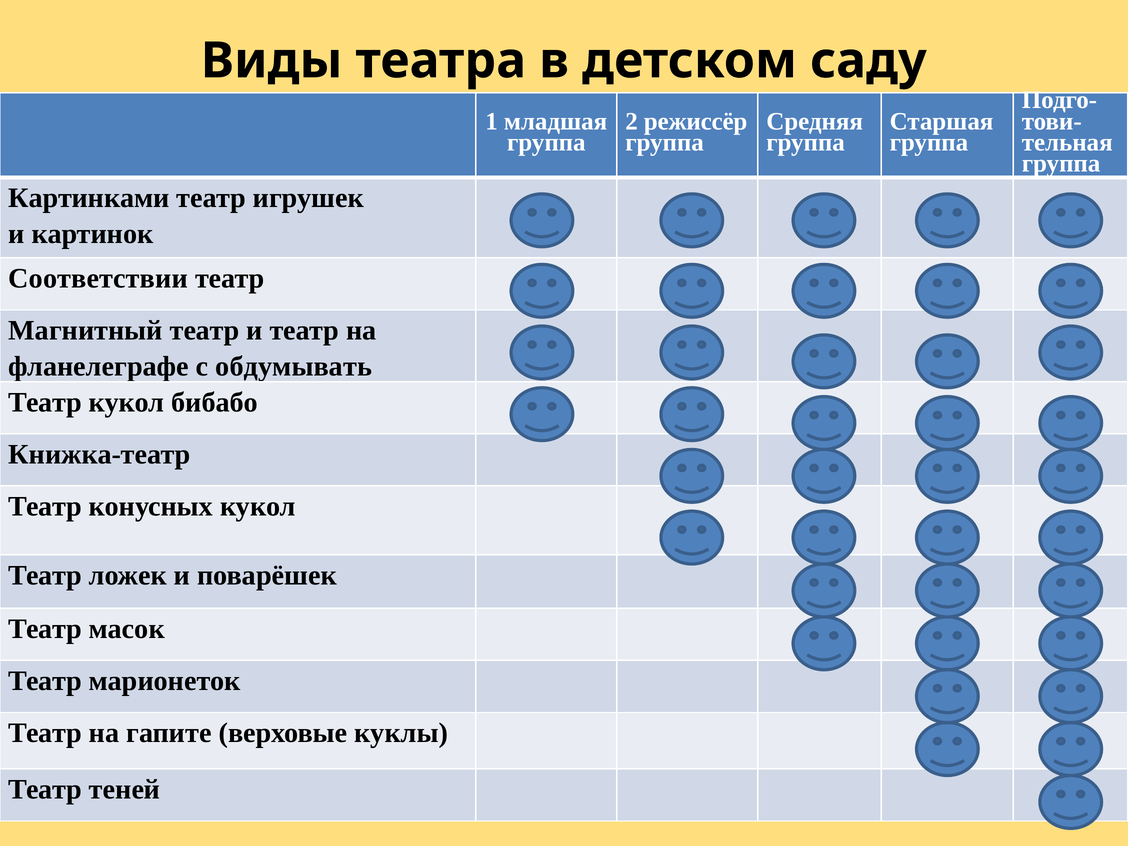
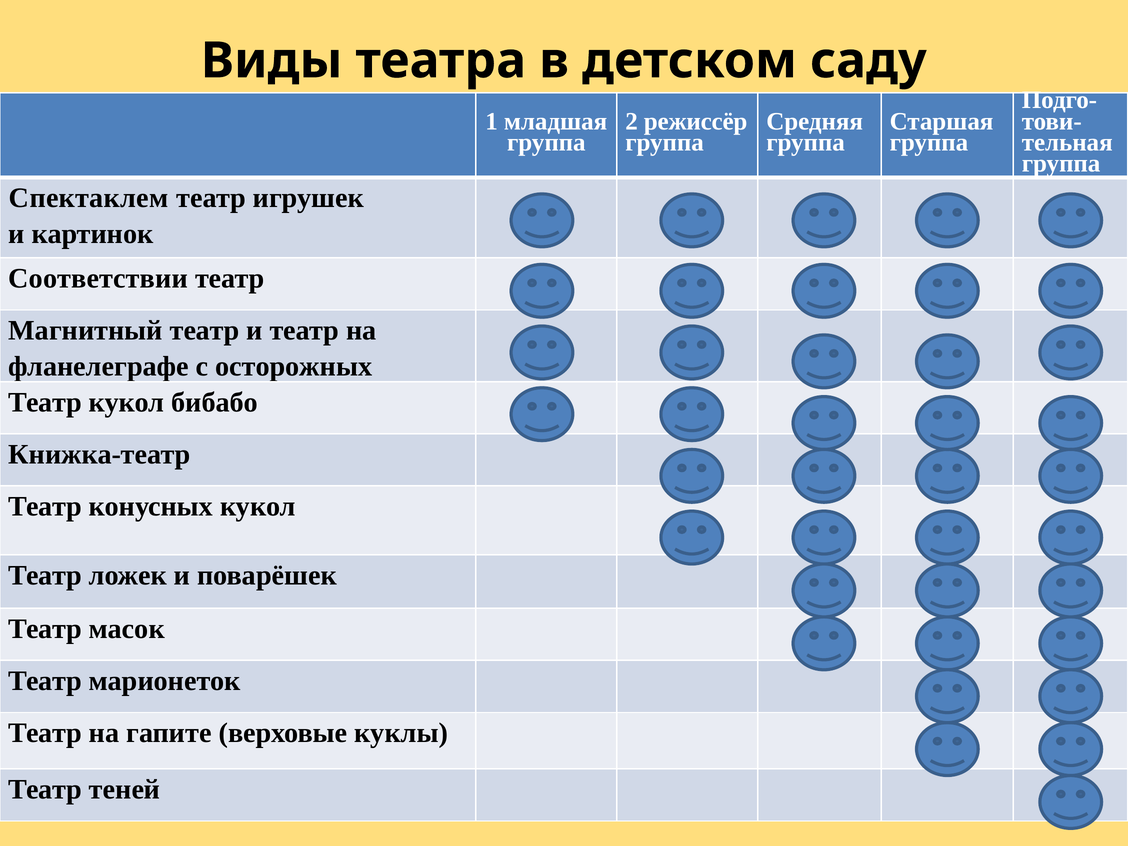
Картинками: Картинками -> Спектаклем
обдумывать: обдумывать -> осторожных
